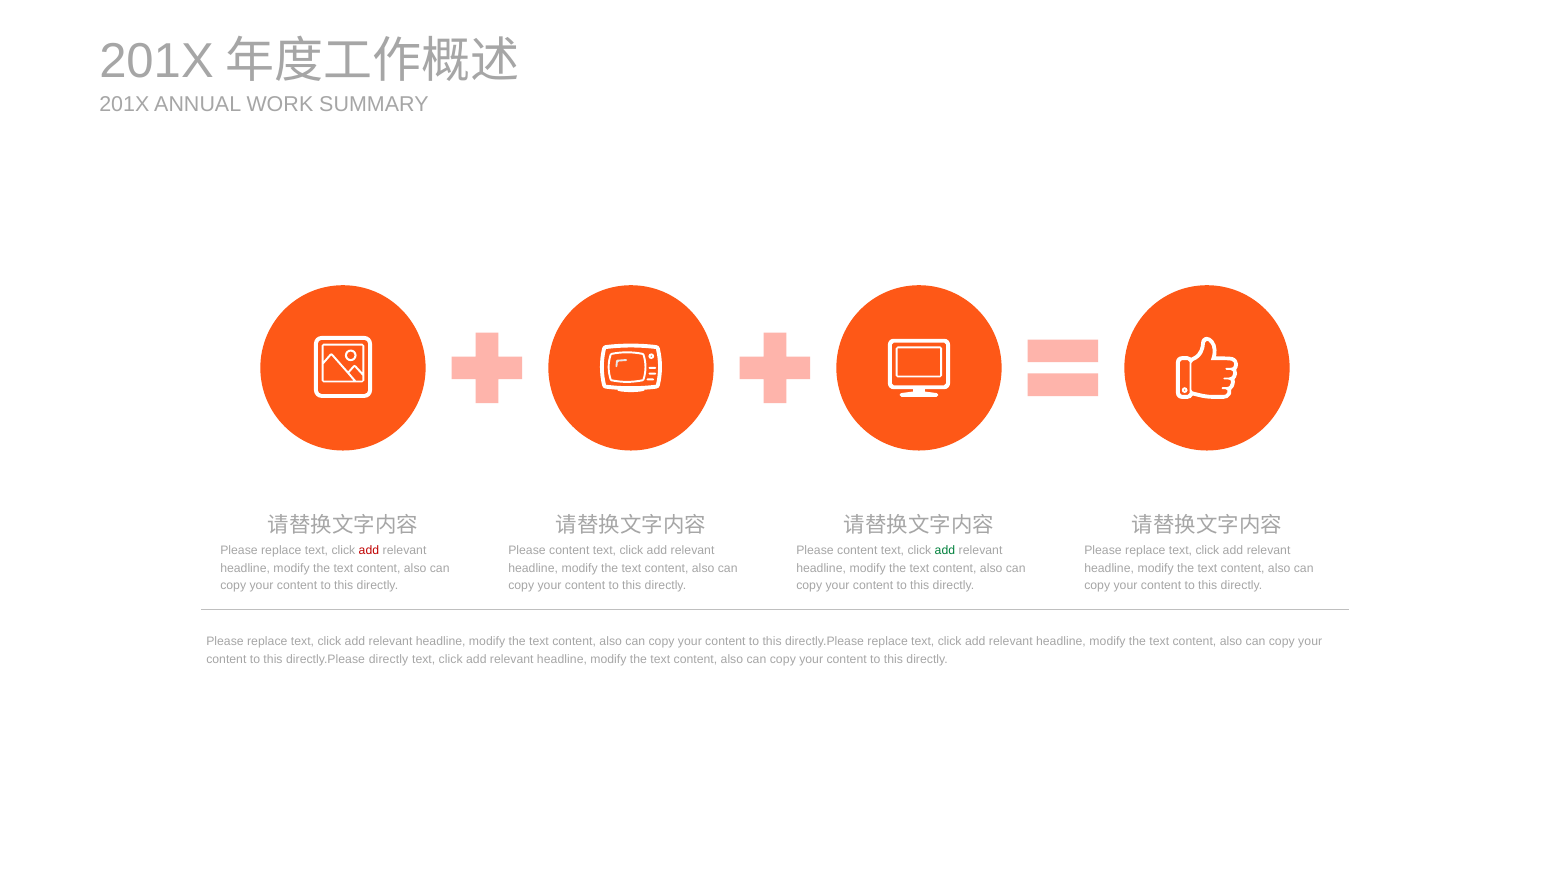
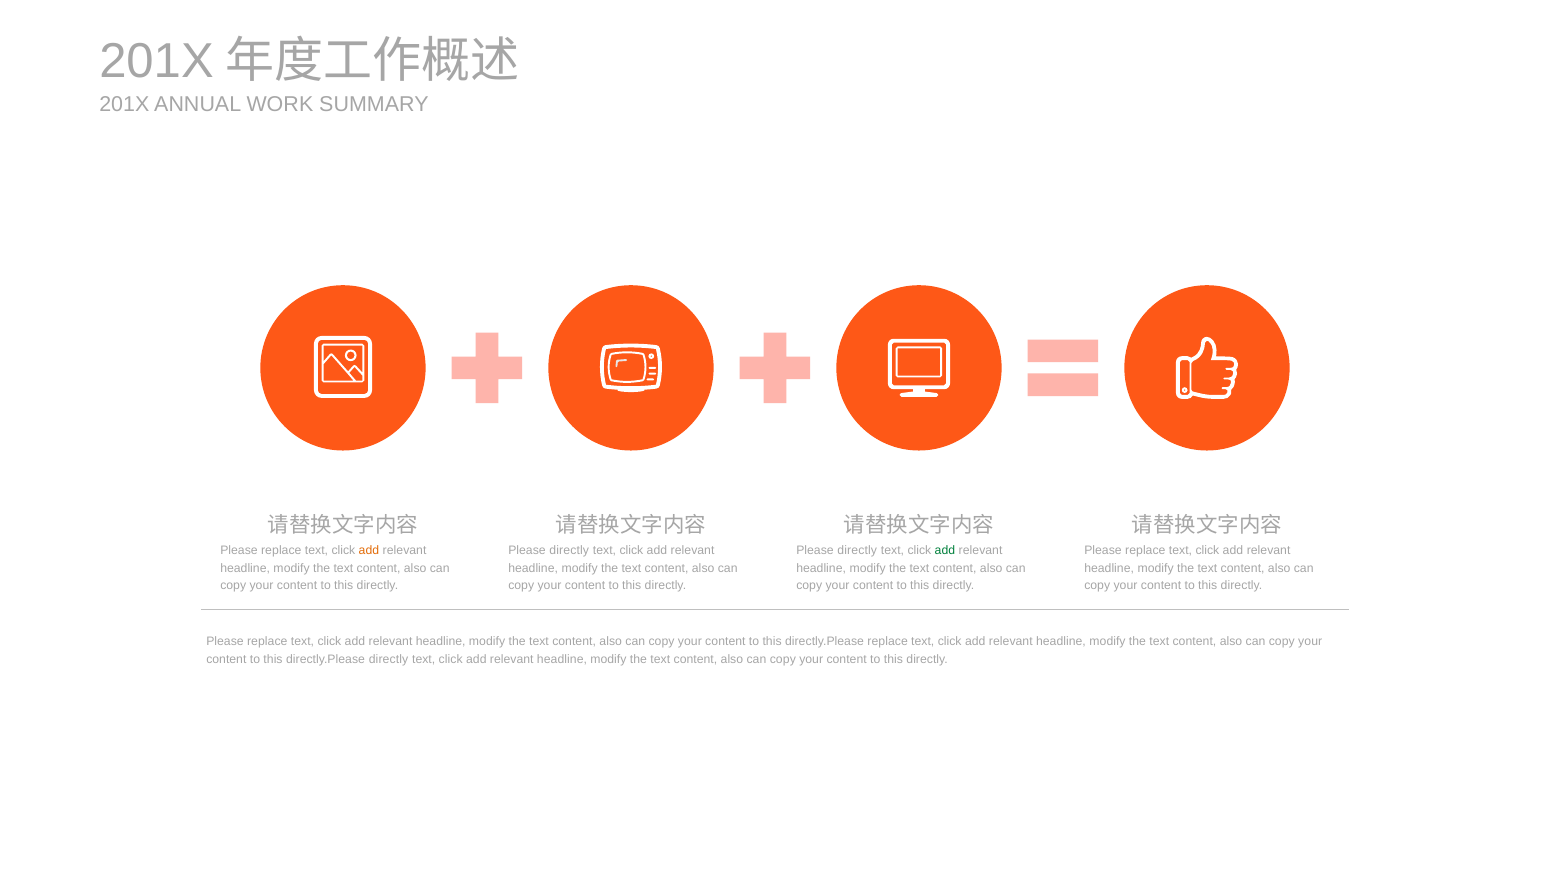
add at (369, 550) colour: red -> orange
content at (569, 550): content -> directly
content at (857, 550): content -> directly
